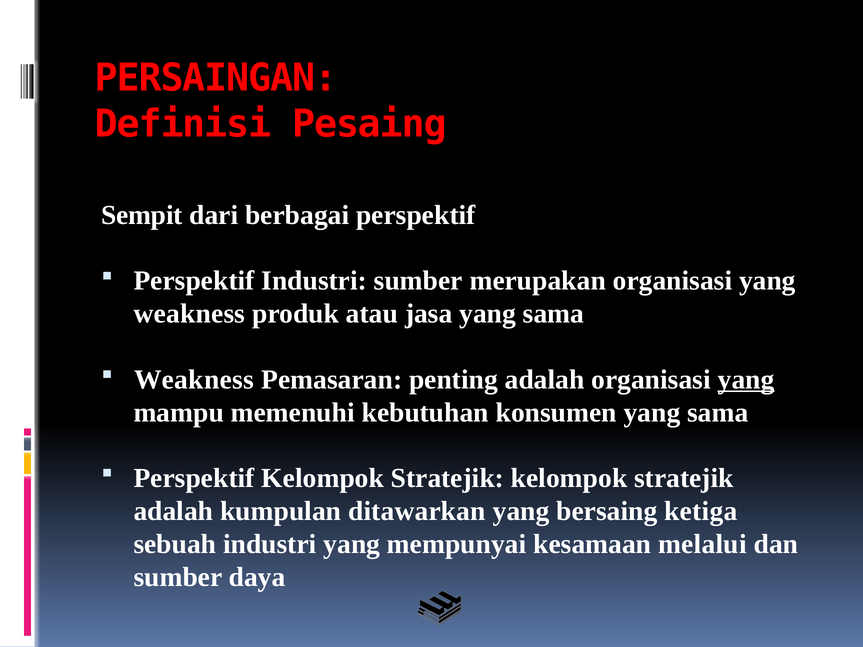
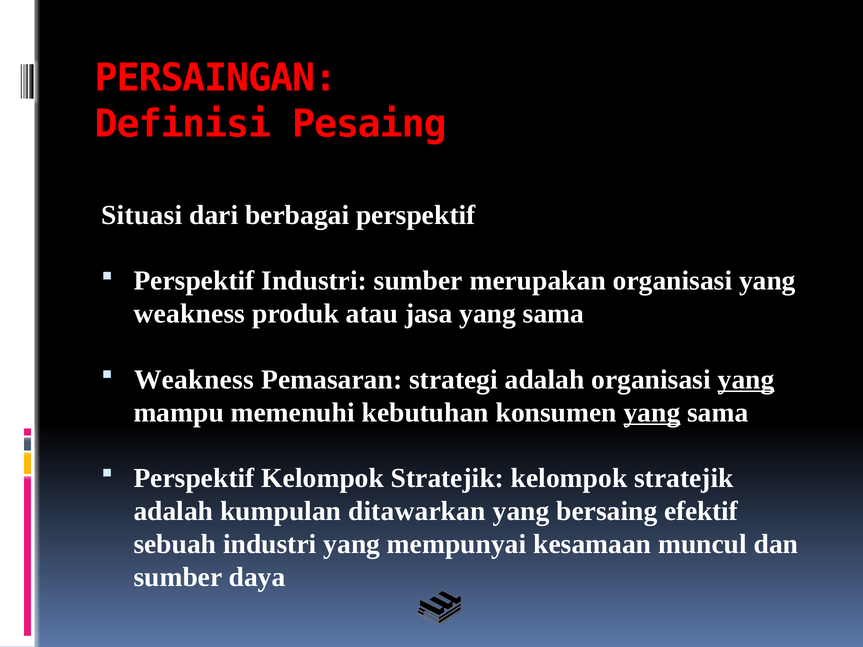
Sempit: Sempit -> Situasi
penting: penting -> strategi
yang at (652, 413) underline: none -> present
ketiga: ketiga -> efektif
melalui: melalui -> muncul
